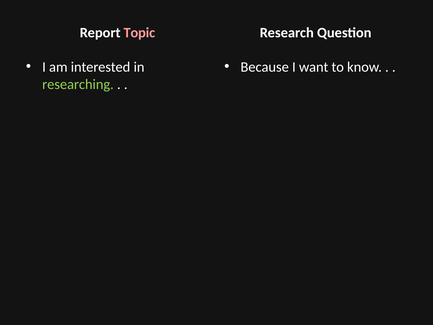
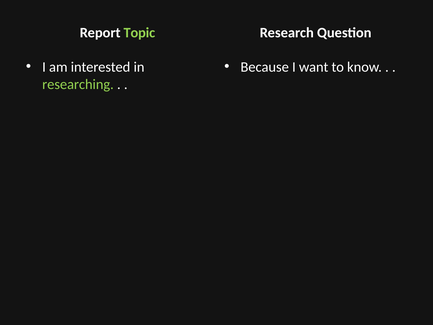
Topic colour: pink -> light green
